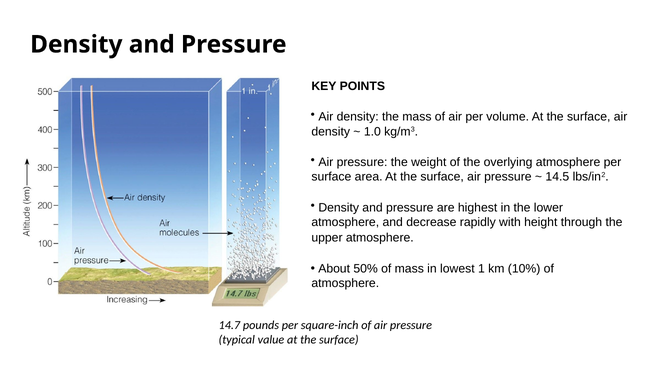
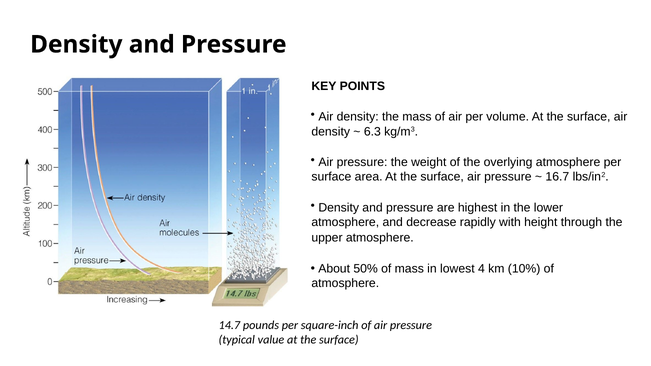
1.0: 1.0 -> 6.3
14.5: 14.5 -> 16.7
1: 1 -> 4
